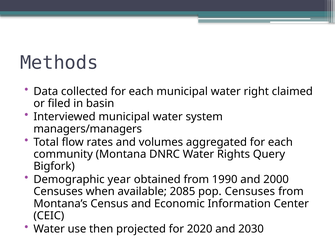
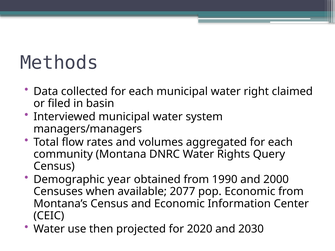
Bigfork at (54, 166): Bigfork -> Census
2085: 2085 -> 2077
pop Censuses: Censuses -> Economic
